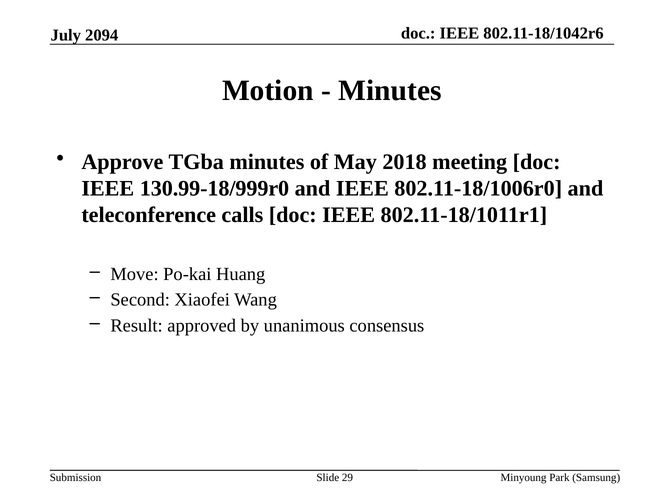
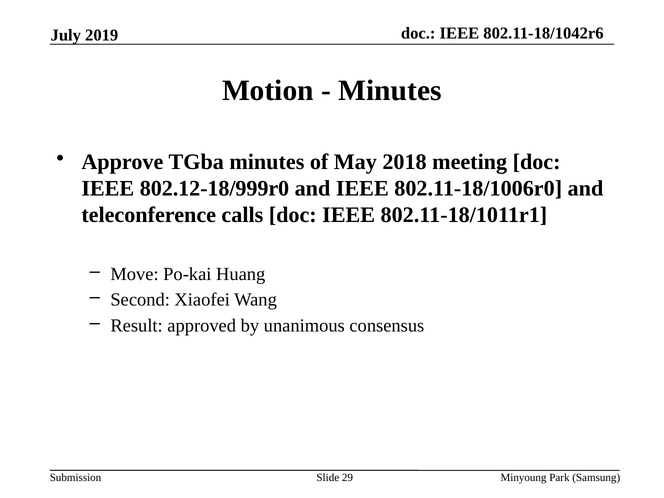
2094: 2094 -> 2019
130.99-18/999r0: 130.99-18/999r0 -> 802.12-18/999r0
